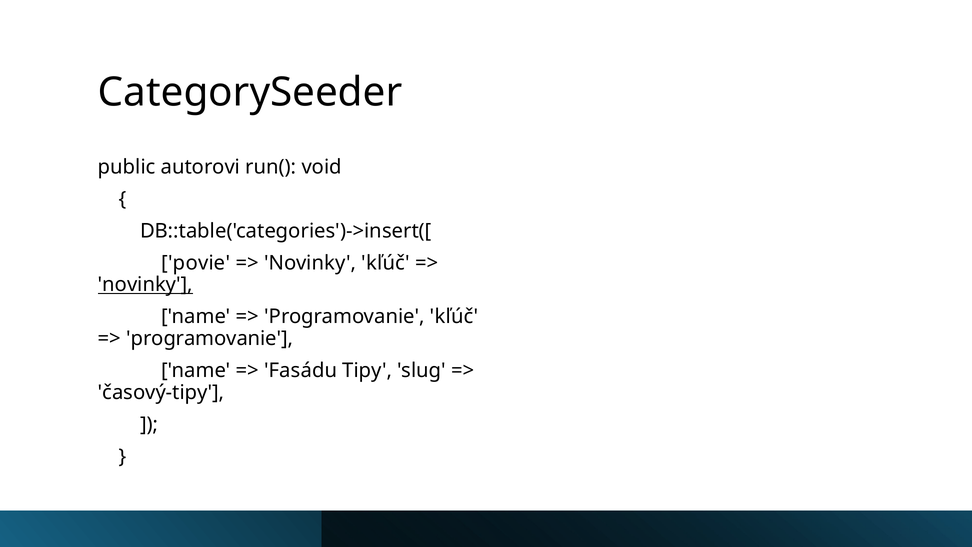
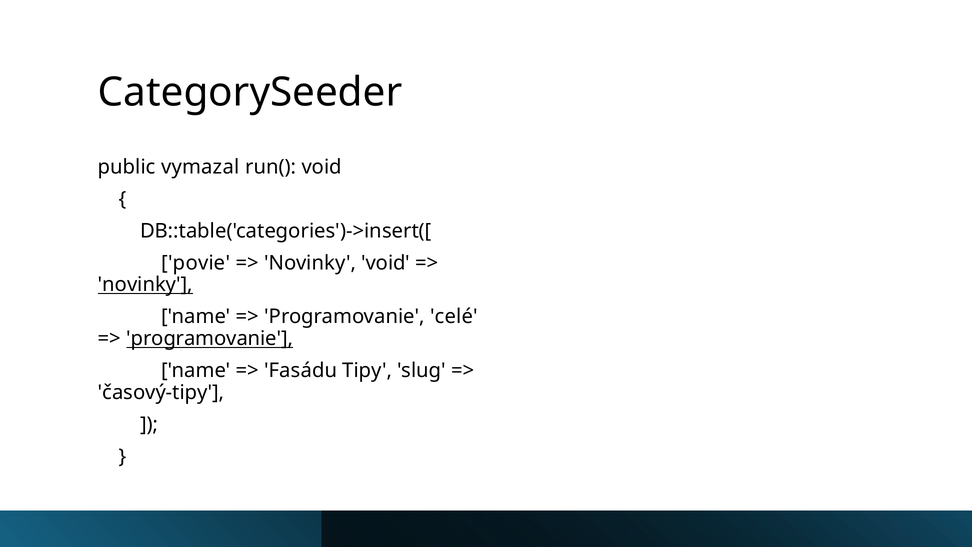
autorovi: autorovi -> vymazal
Novinky kľúč: kľúč -> void
Programovanie kľúč: kľúč -> celé
programovanie at (210, 338) underline: none -> present
